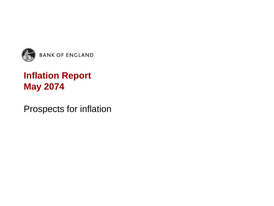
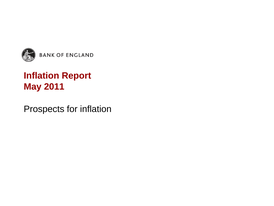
2074: 2074 -> 2011
